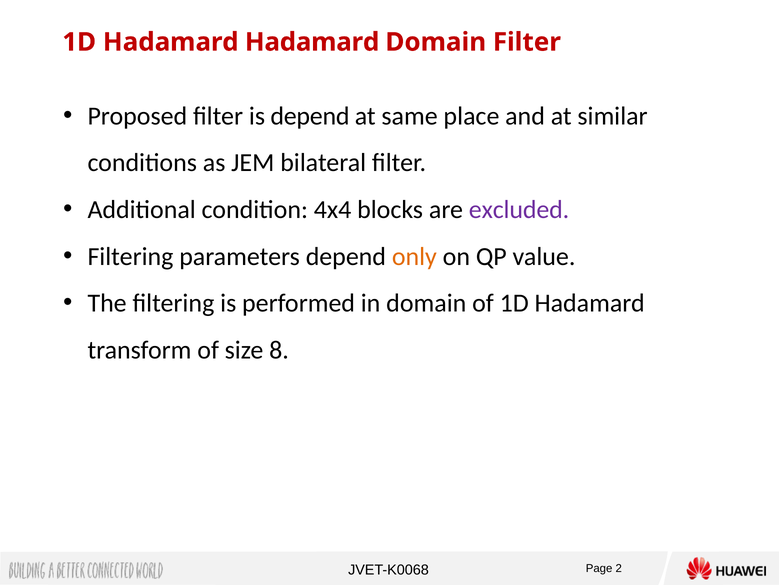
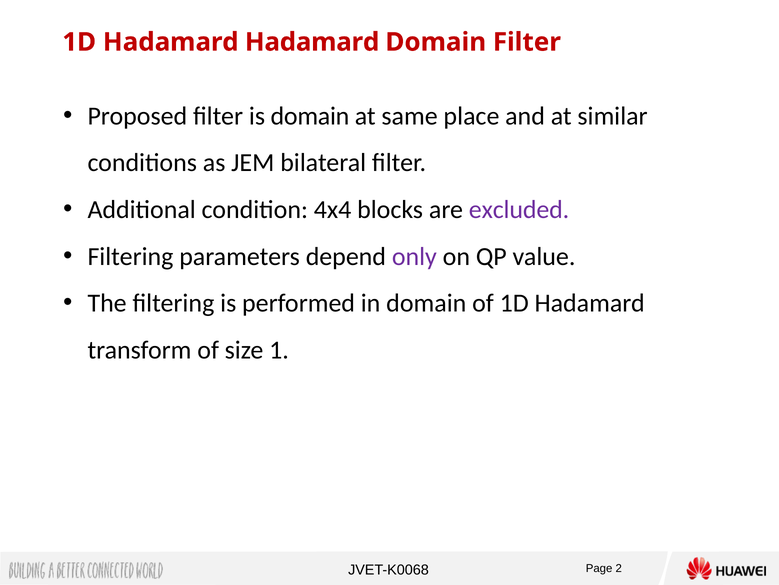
is depend: depend -> domain
only colour: orange -> purple
8: 8 -> 1
